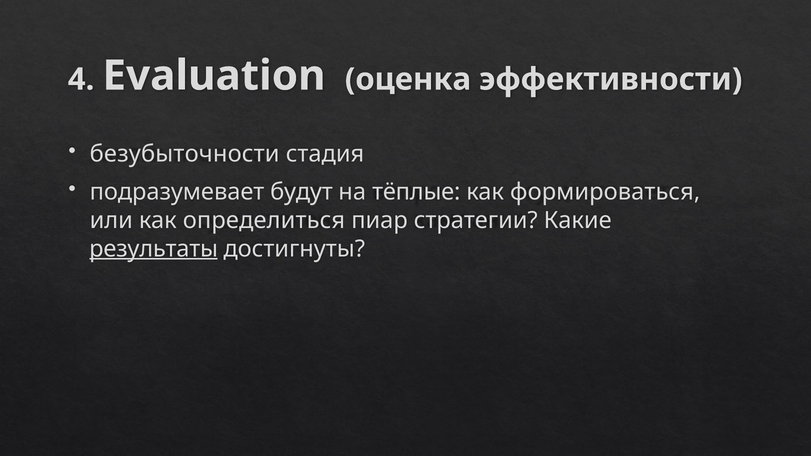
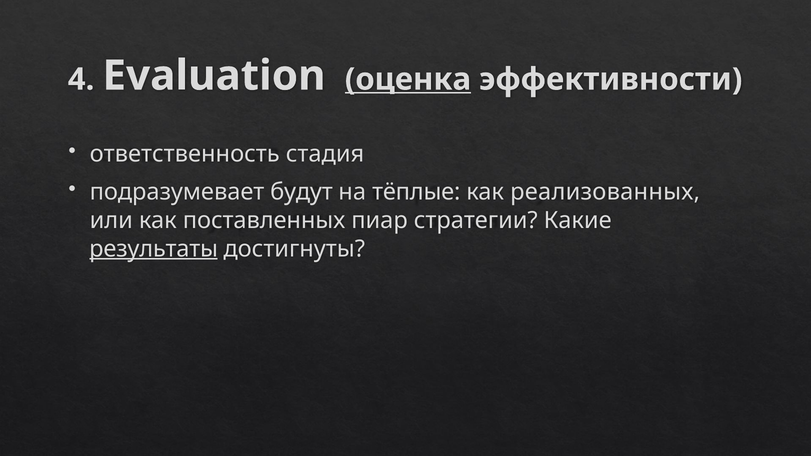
оценка underline: none -> present
безубыточности: безубыточности -> ответственность
формироваться: формироваться -> реализованных
определиться: определиться -> поставленных
